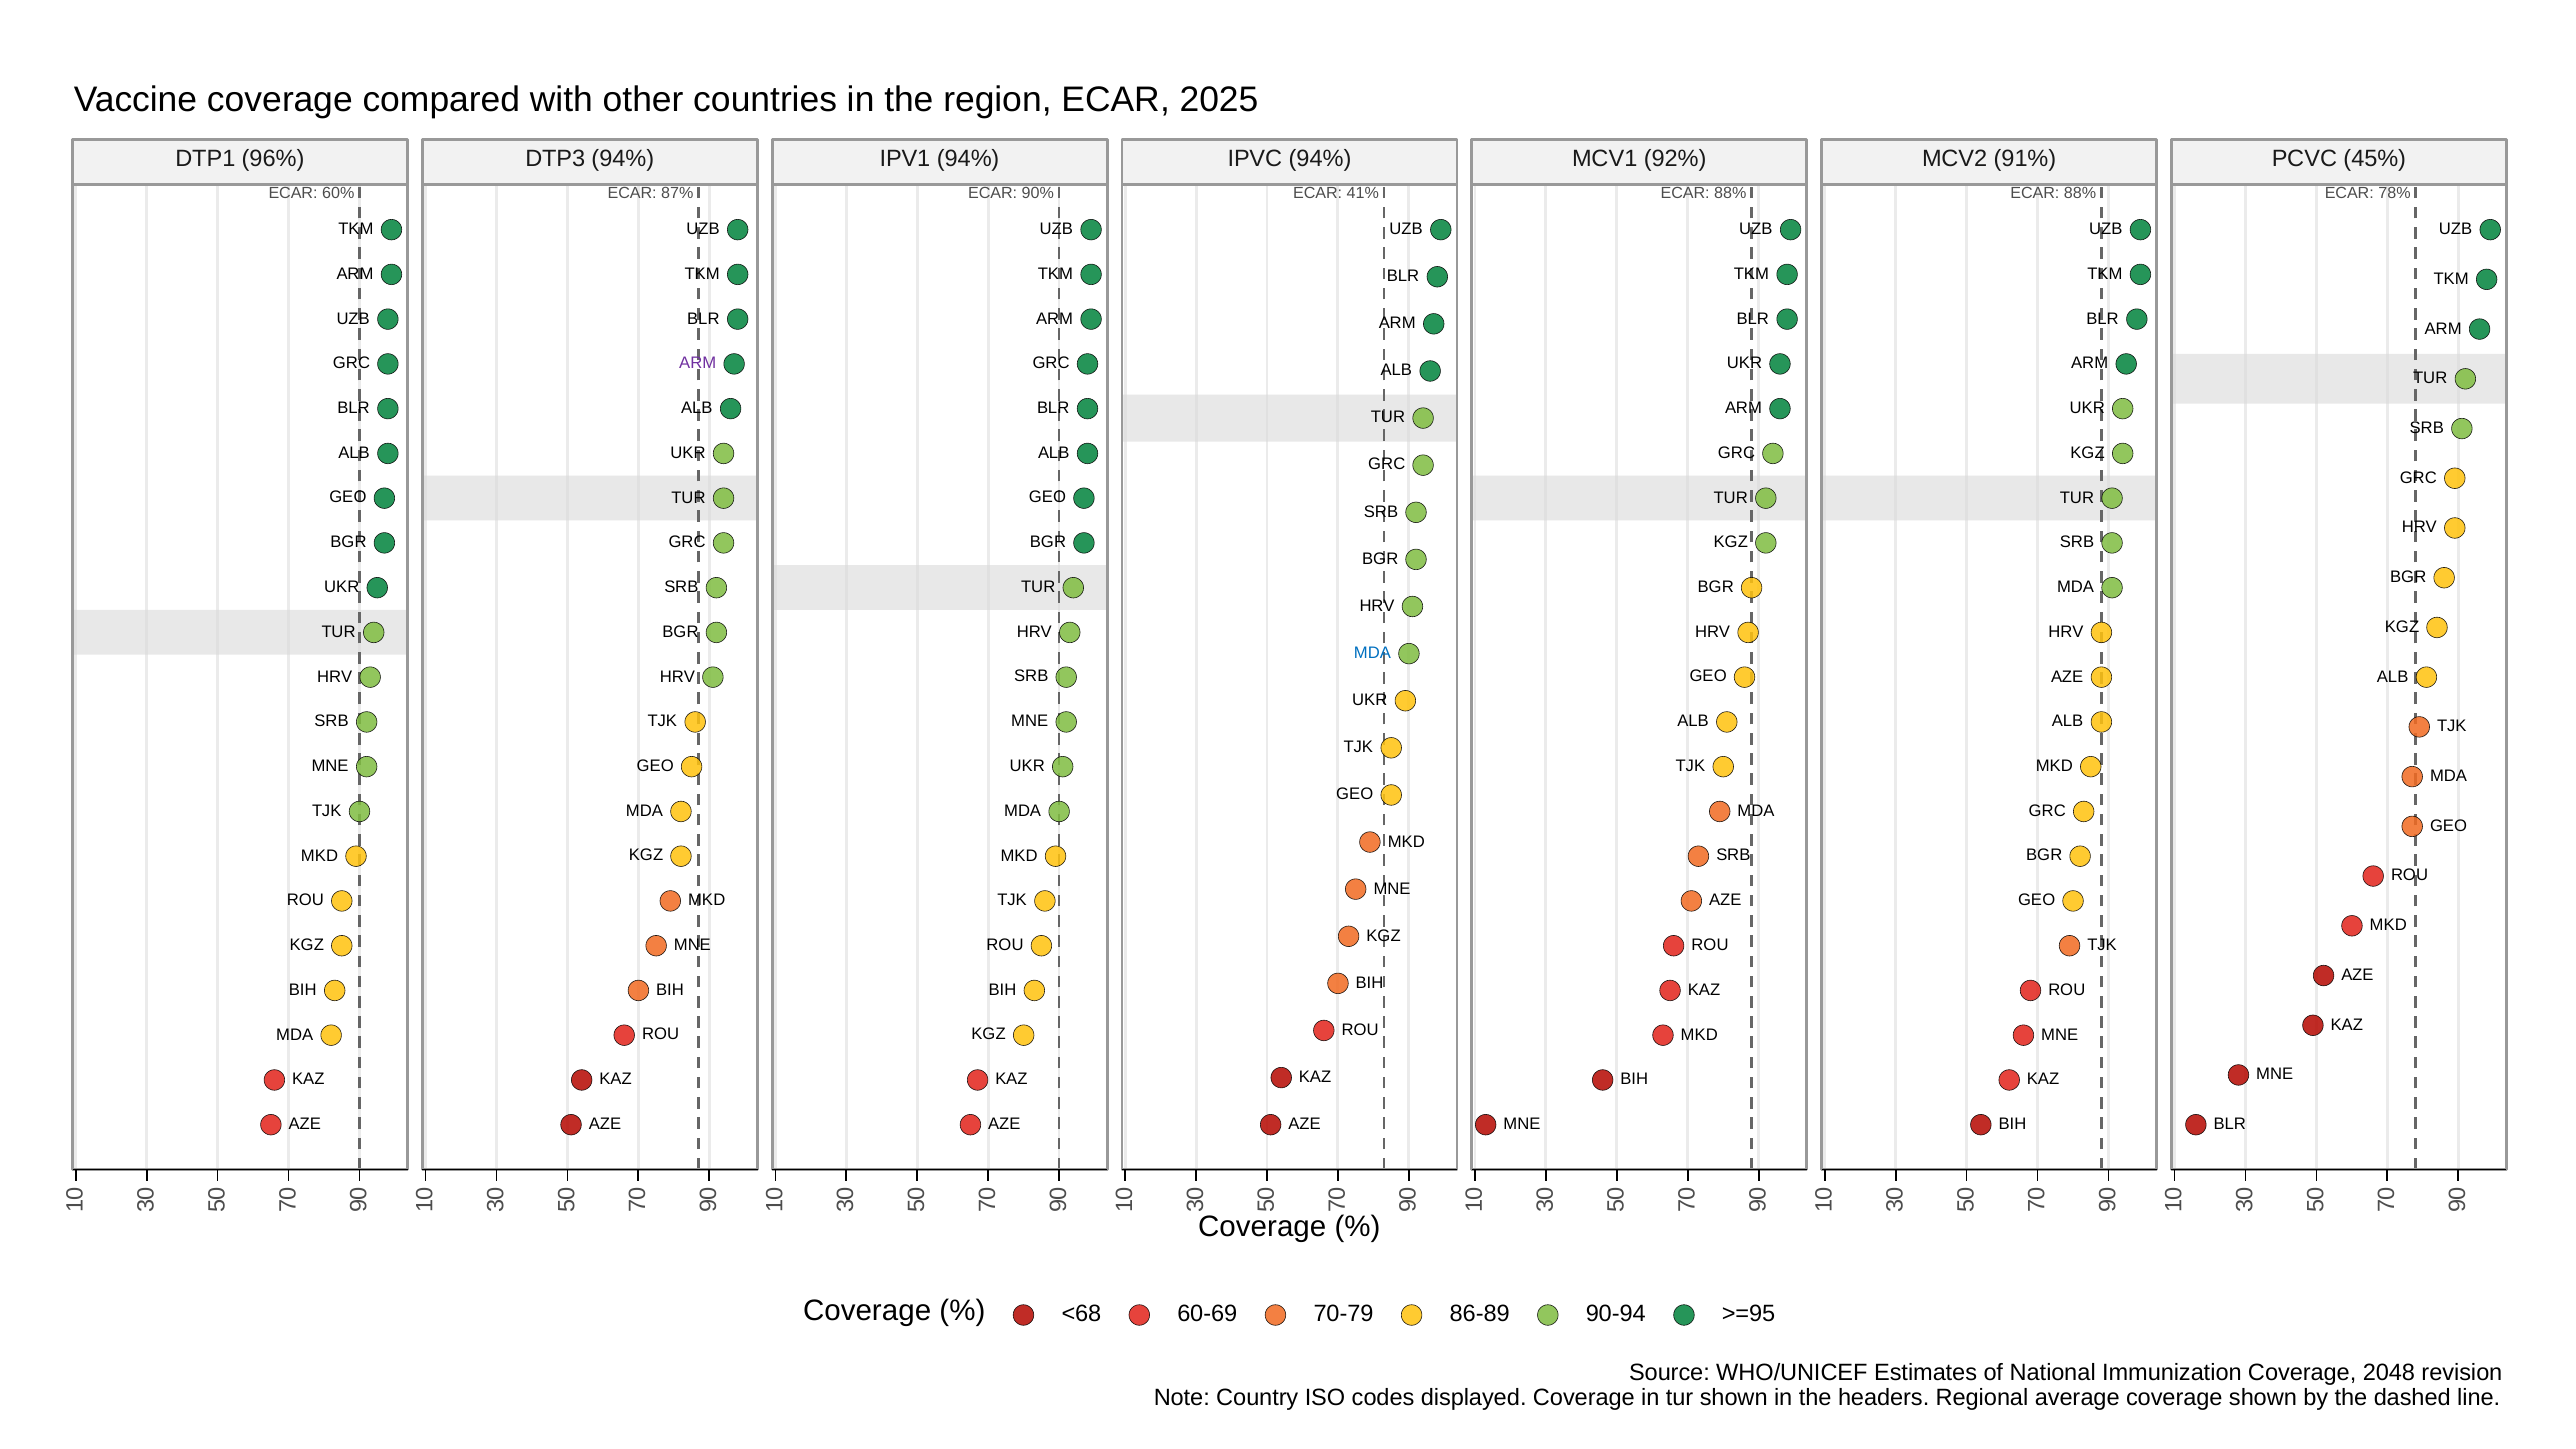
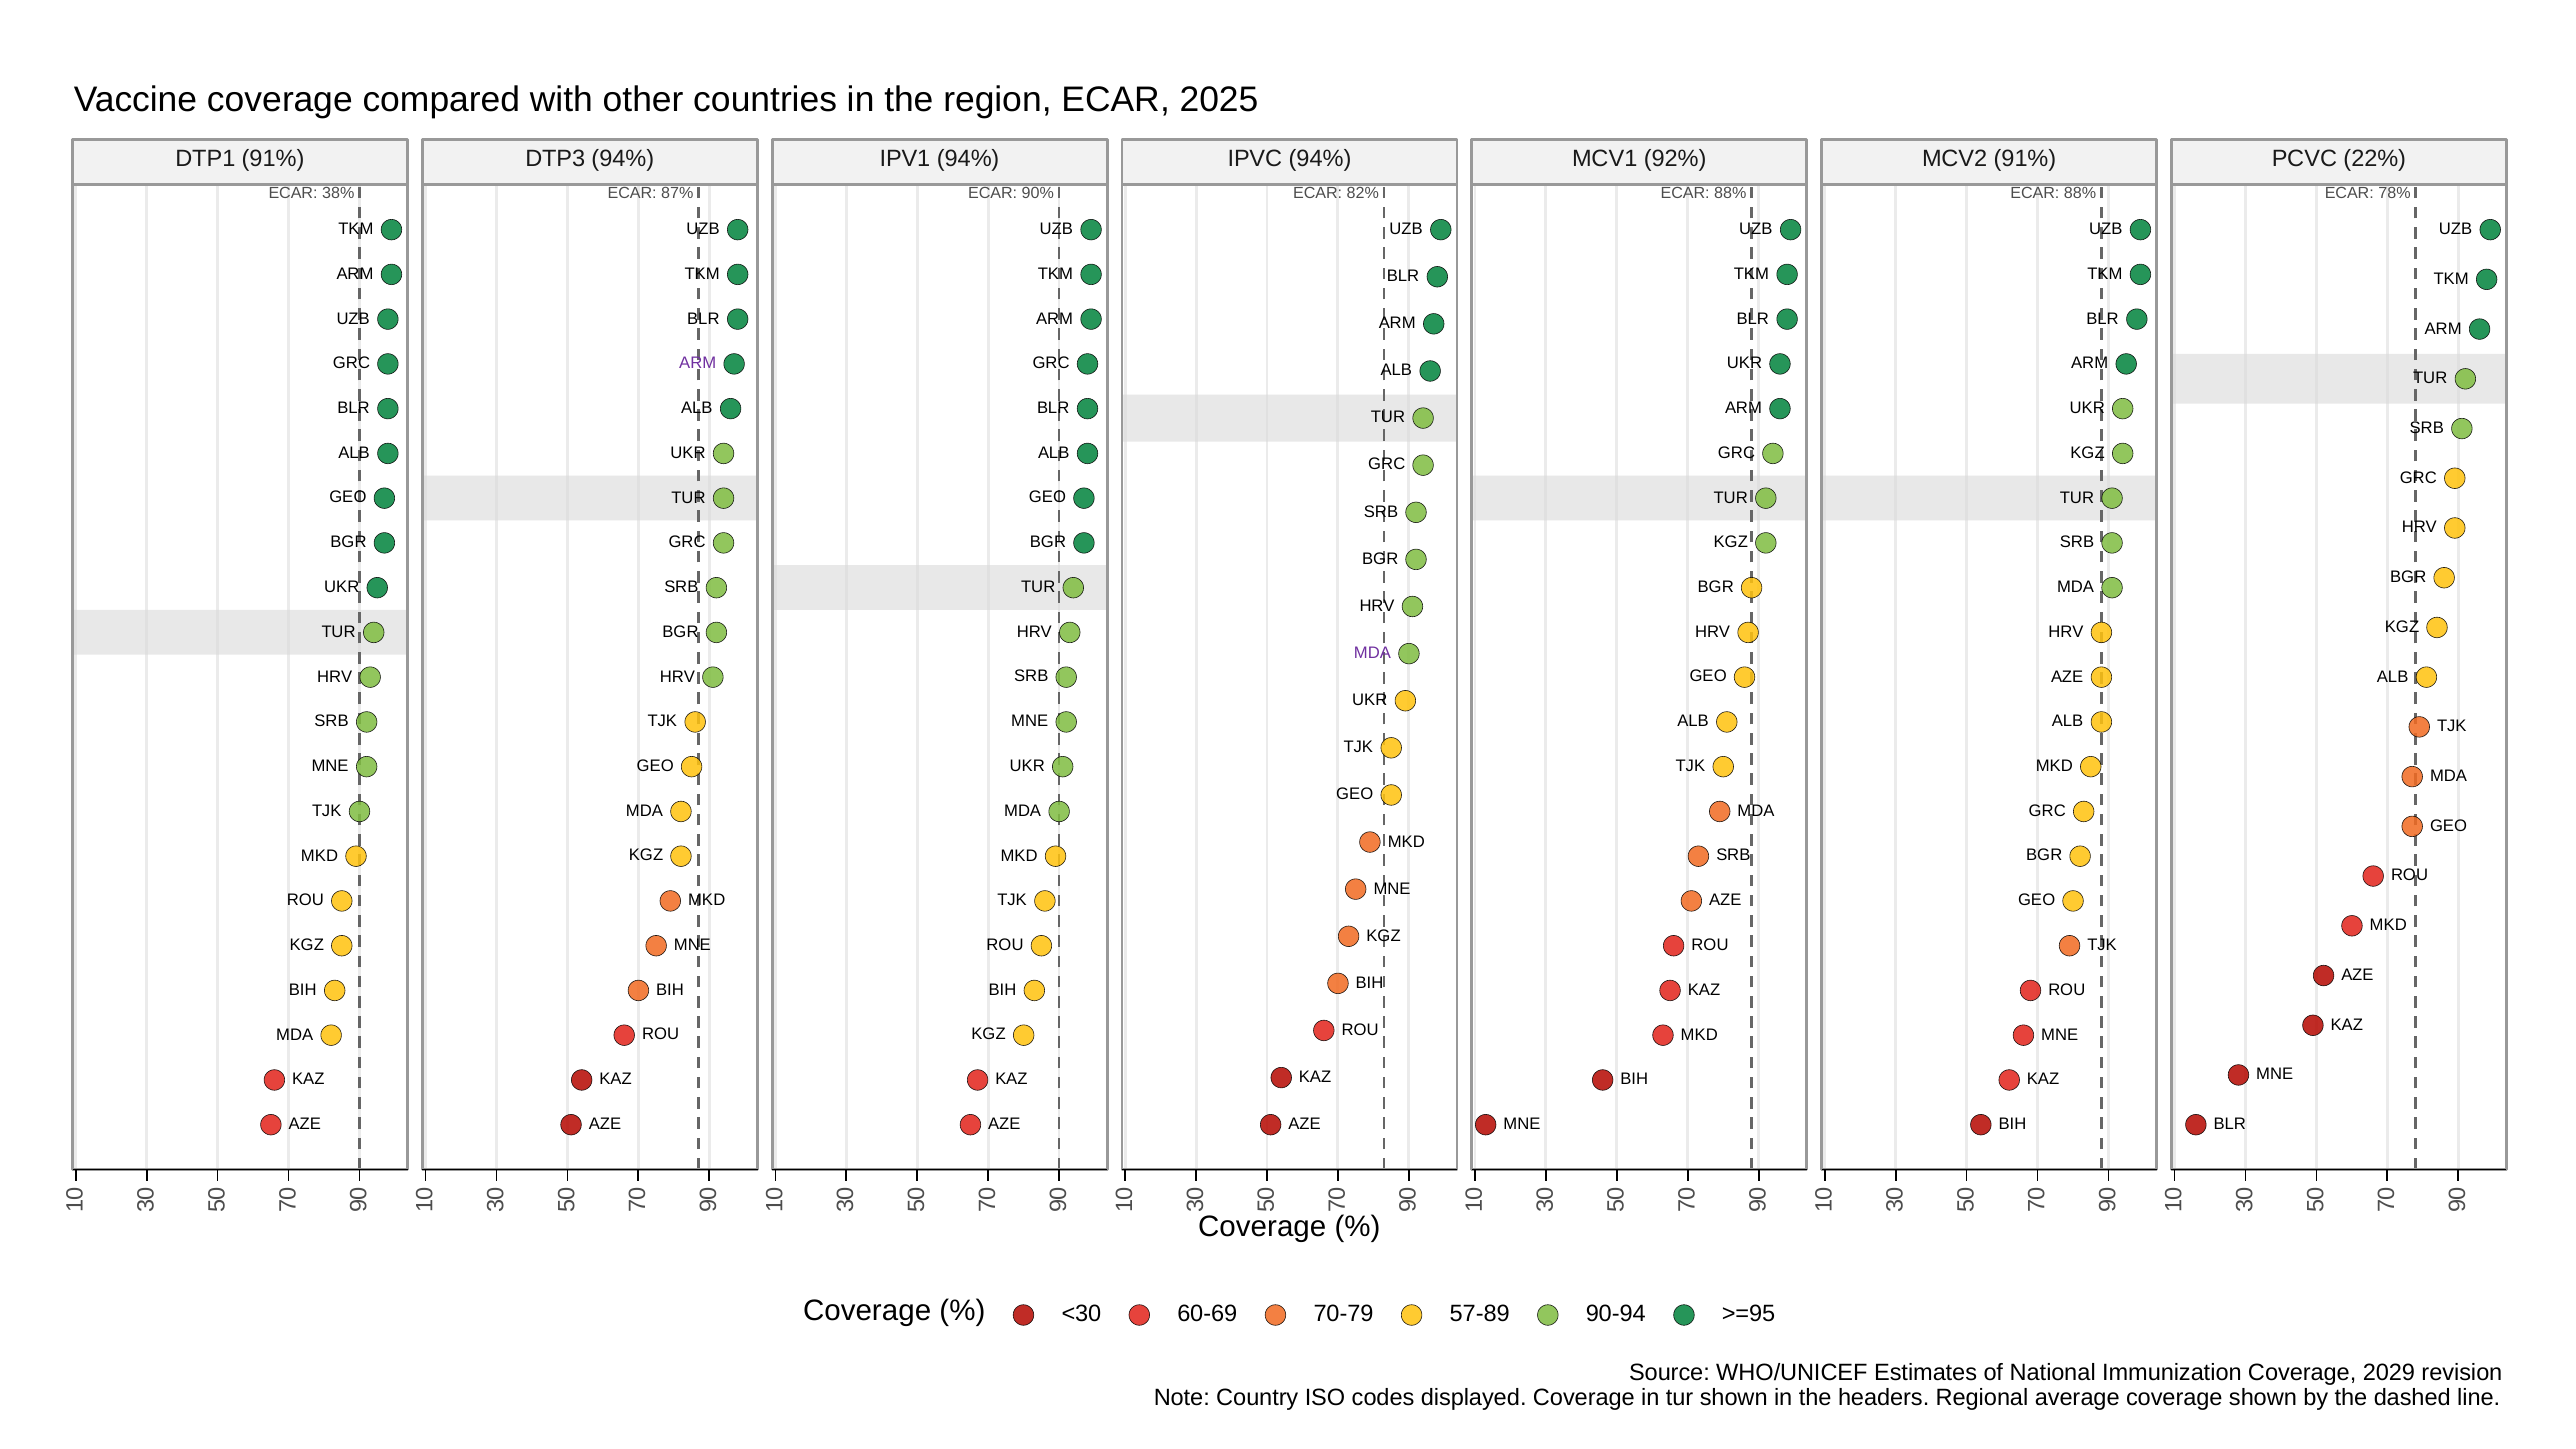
DTP1 96%: 96% -> 91%
45%: 45% -> 22%
60%: 60% -> 38%
41%: 41% -> 82%
MDA at (1372, 653) colour: blue -> purple
<68: <68 -> <30
86-89: 86-89 -> 57-89
2048: 2048 -> 2029
